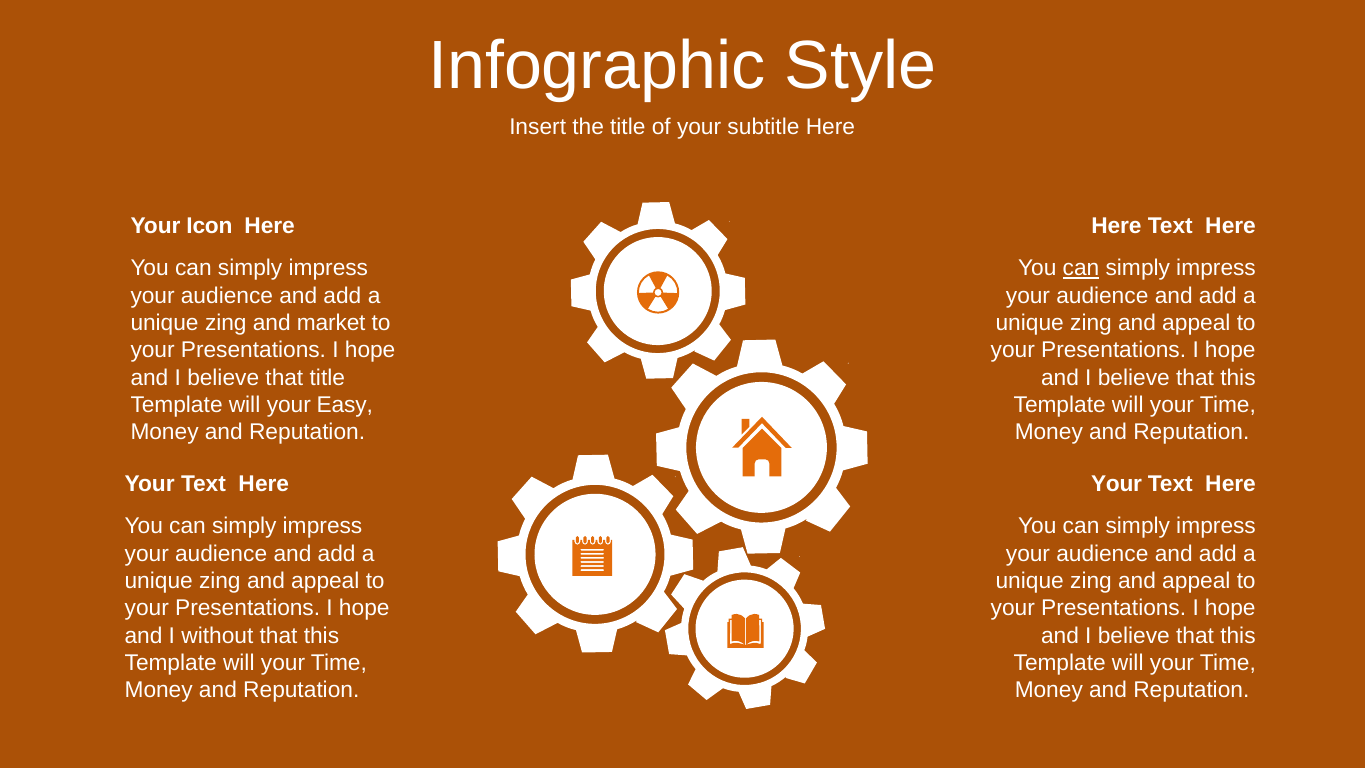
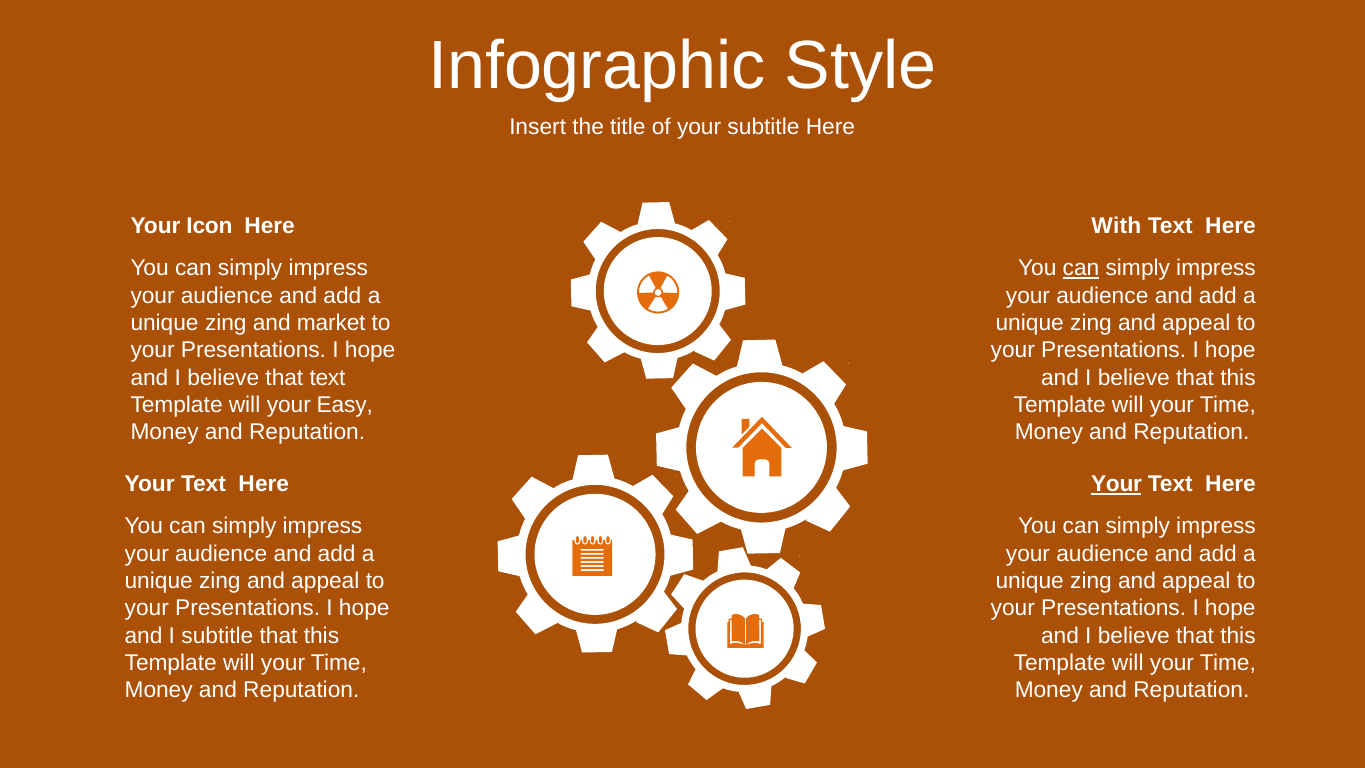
Here at (1117, 226): Here -> With
that title: title -> text
Your at (1117, 484) underline: none -> present
I without: without -> subtitle
